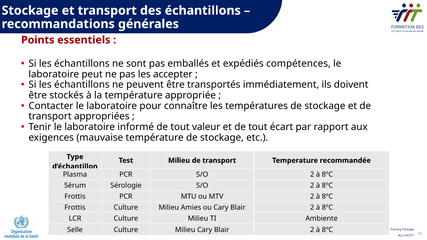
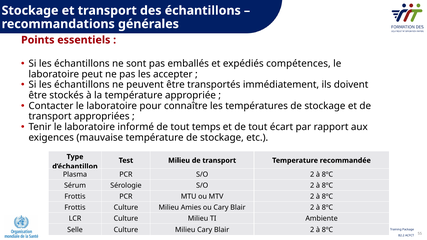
valeur: valeur -> temps
